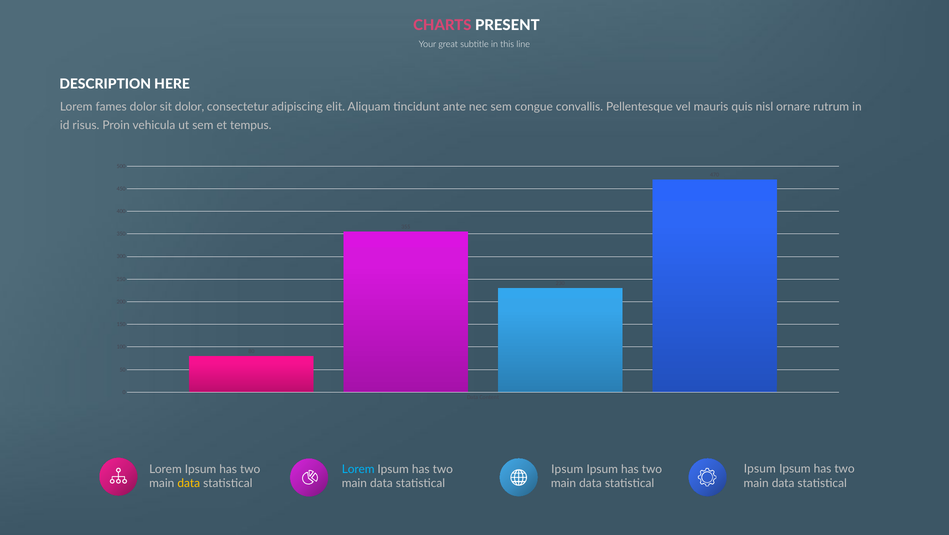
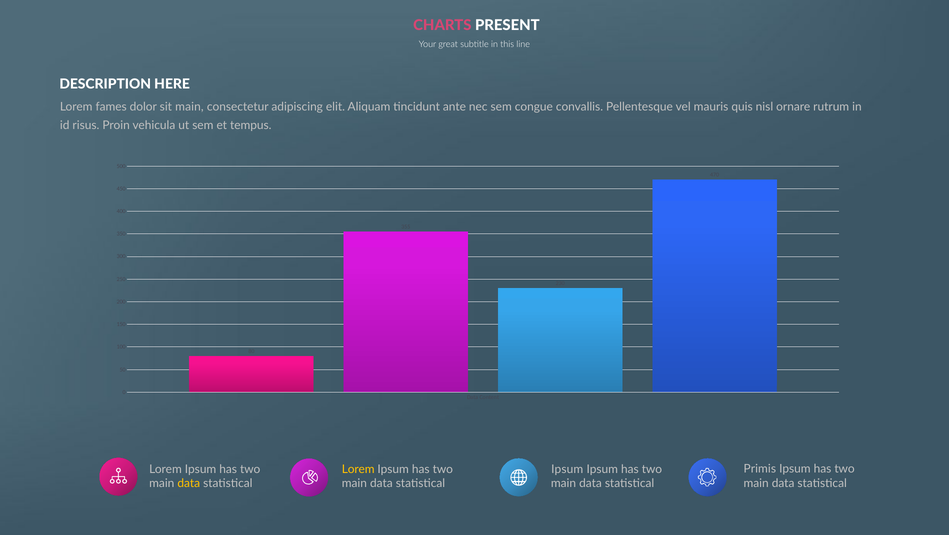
sit dolor: dolor -> main
Ipsum at (760, 469): Ipsum -> Primis
Lorem at (358, 469) colour: light blue -> yellow
